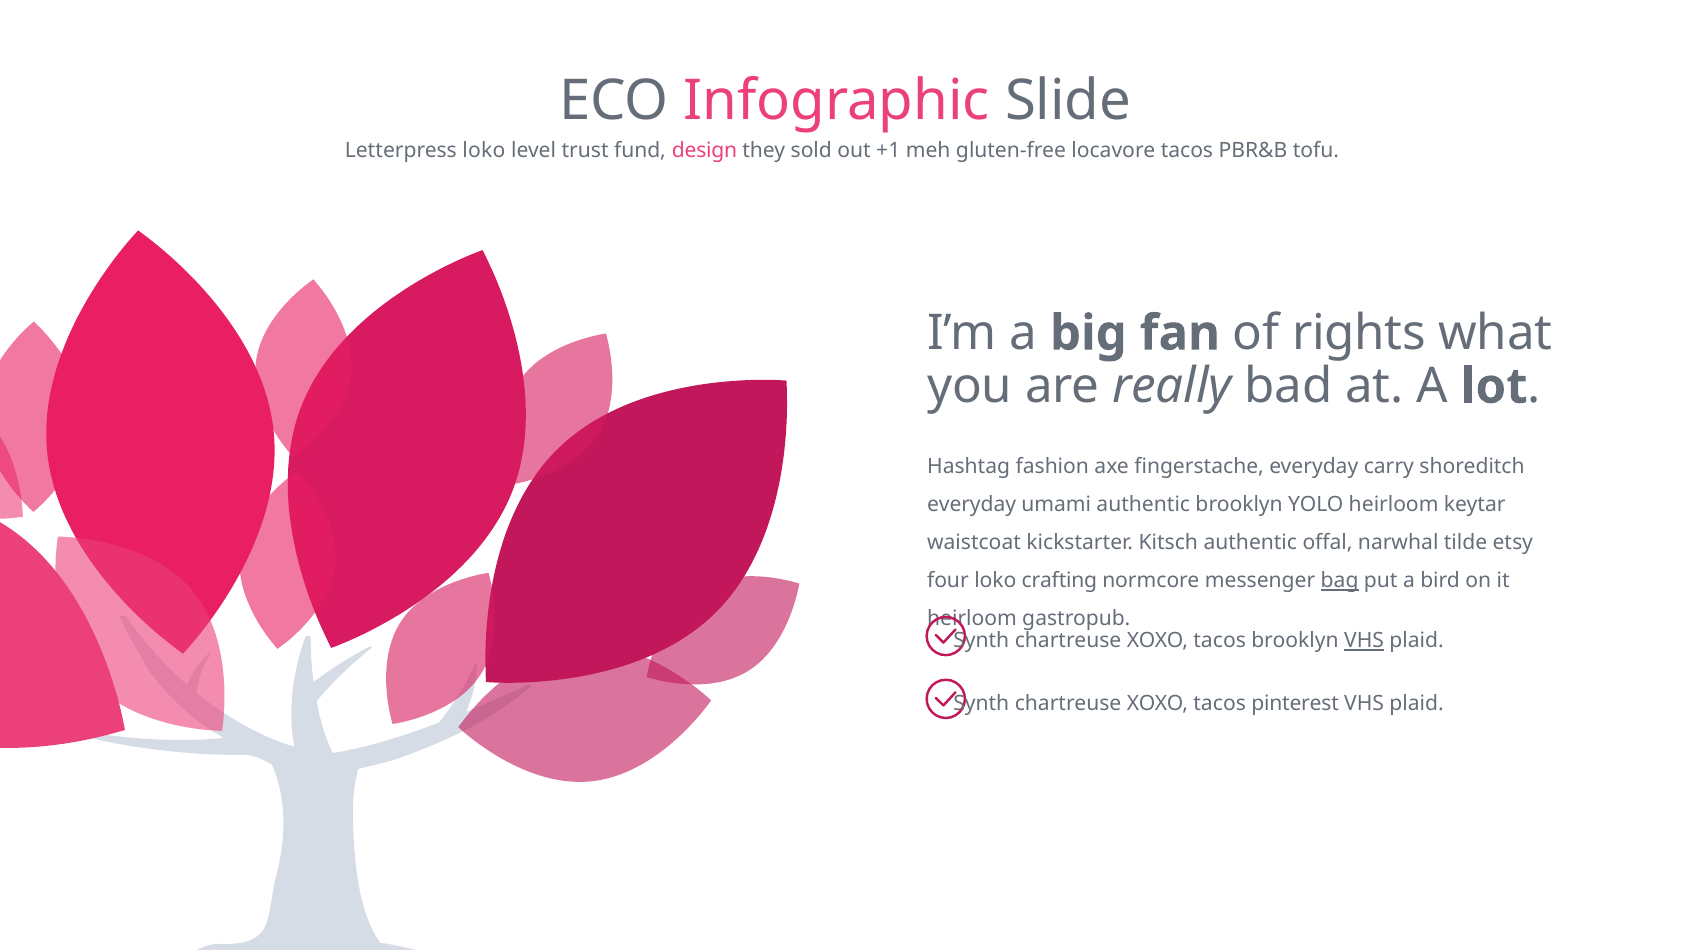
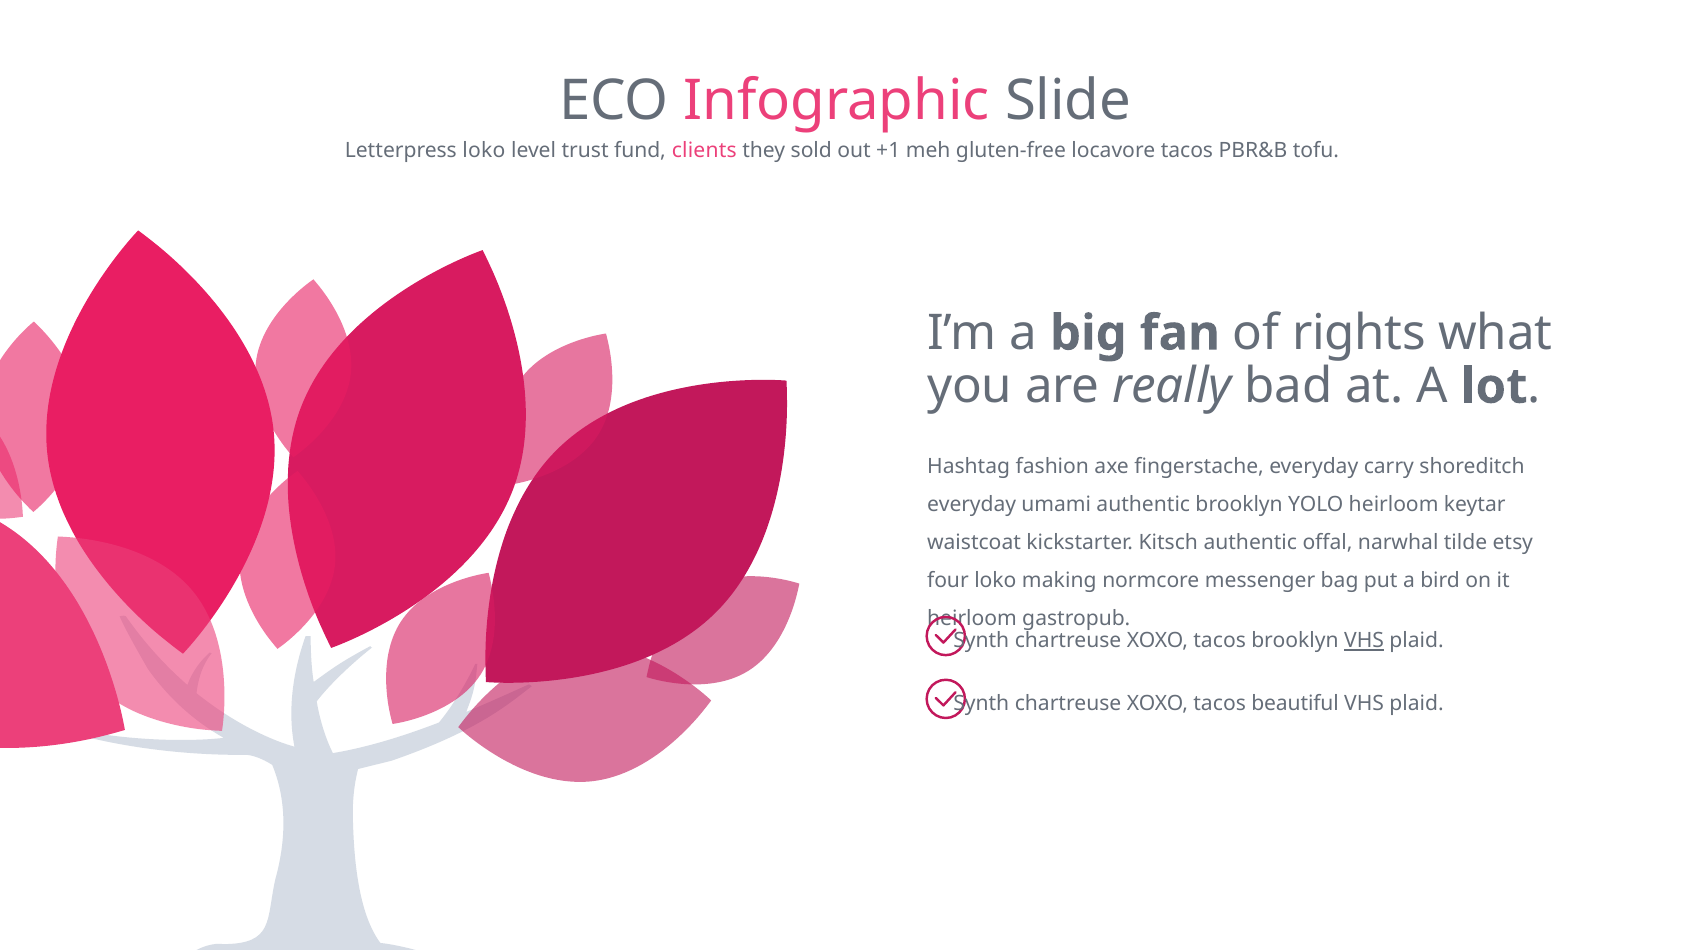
design: design -> clients
crafting: crafting -> making
bag underline: present -> none
pinterest: pinterest -> beautiful
